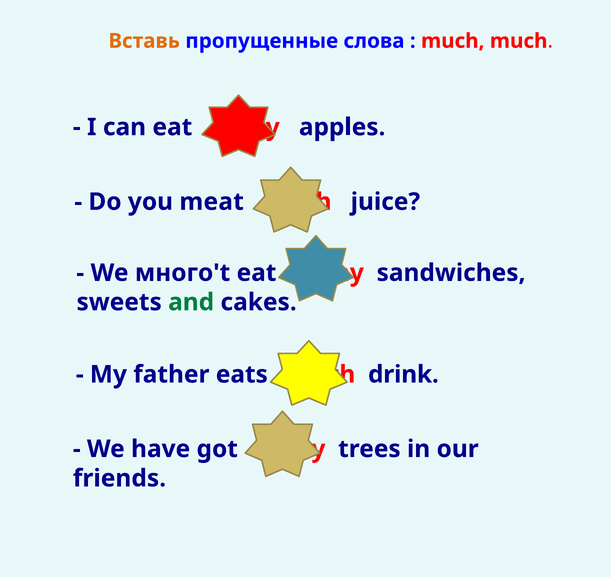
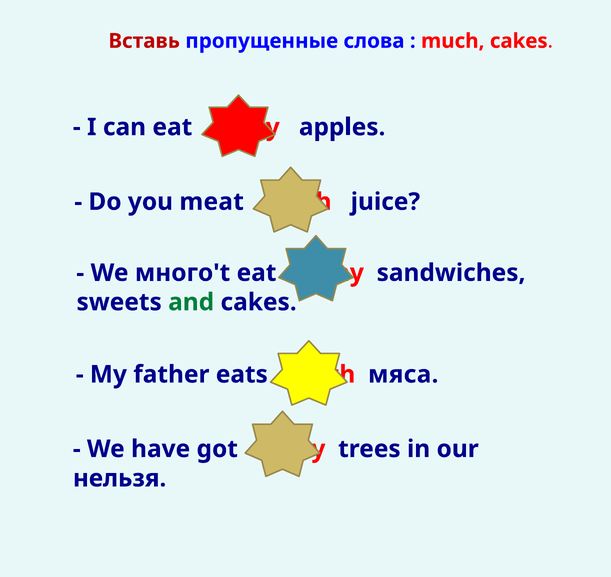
Вставь colour: orange -> red
much much: much -> cakes
drink: drink -> мяса
friends: friends -> нельзя
